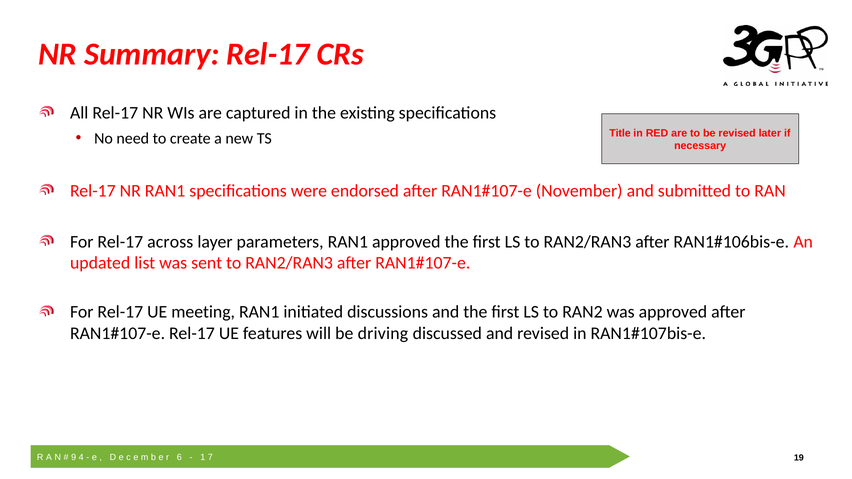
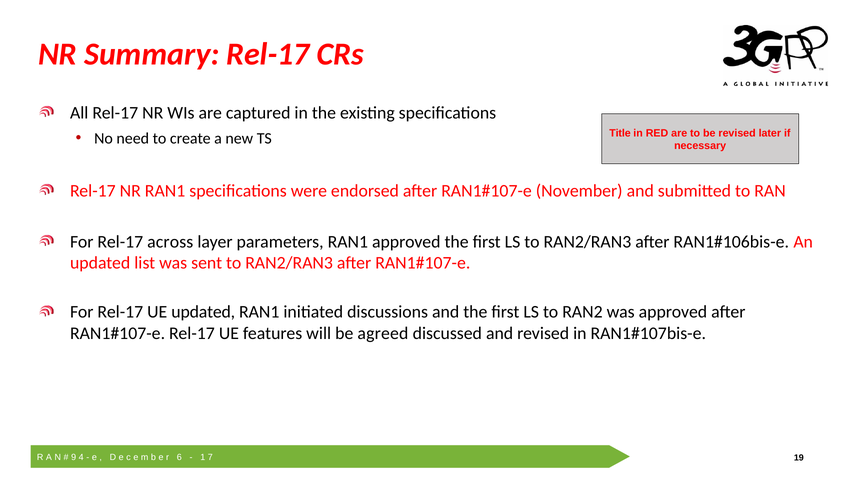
UE meeting: meeting -> updated
driving: driving -> agreed
